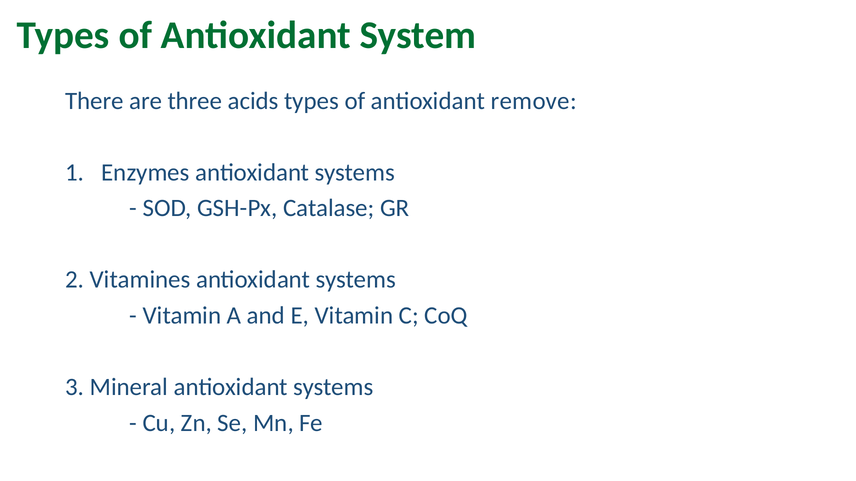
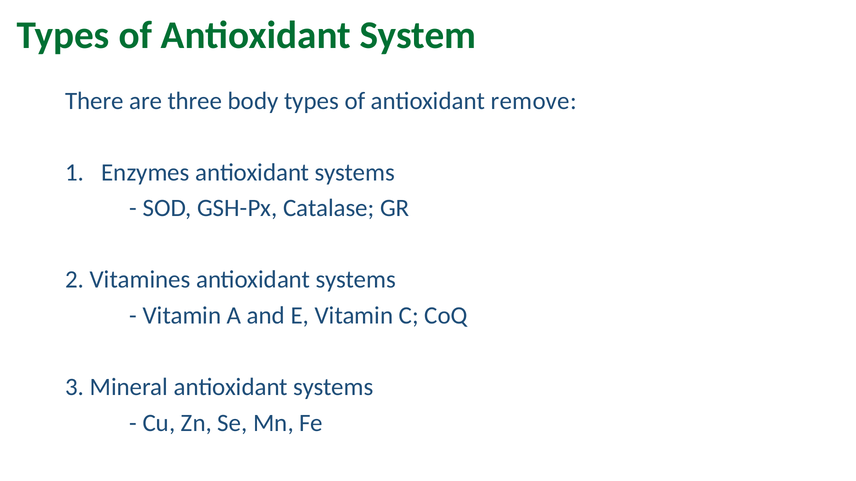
acids: acids -> body
